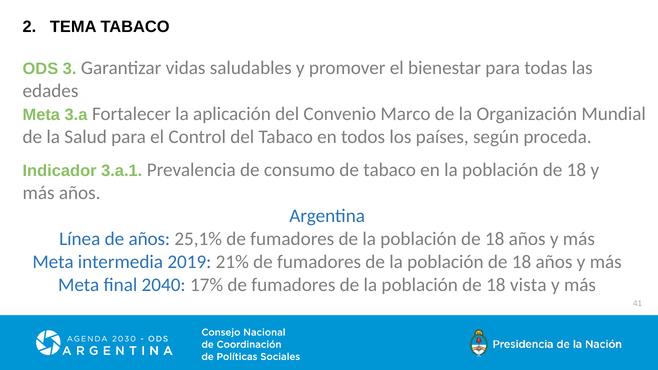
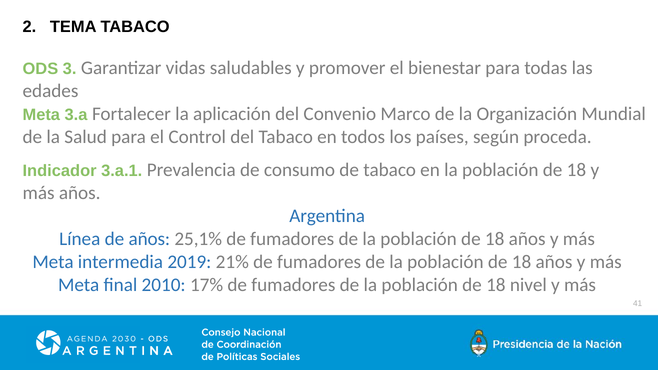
2040: 2040 -> 2010
vista: vista -> nivel
